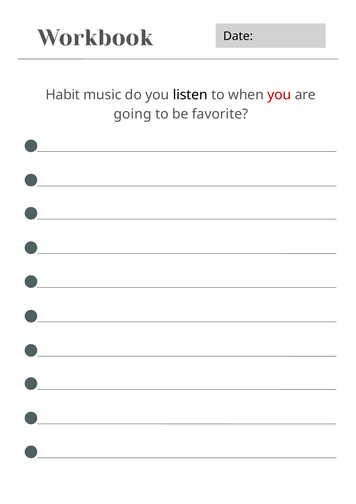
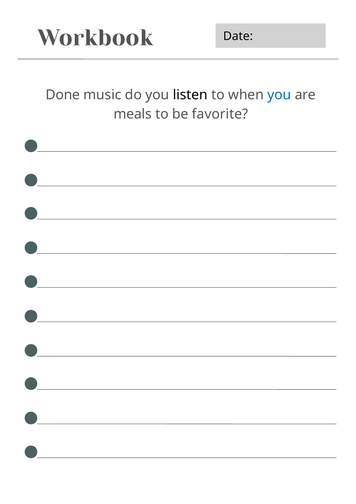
Habit: Habit -> Done
you at (279, 95) colour: red -> blue
going: going -> meals
